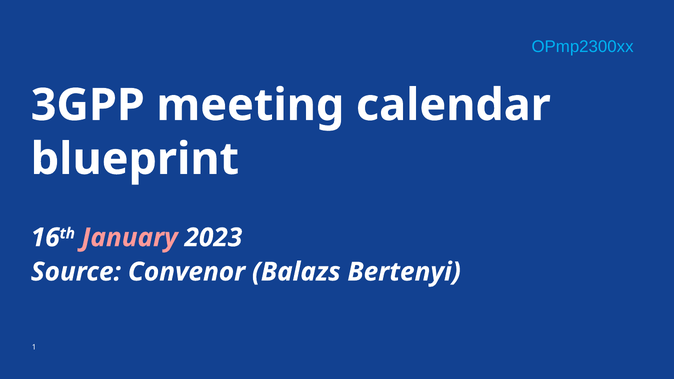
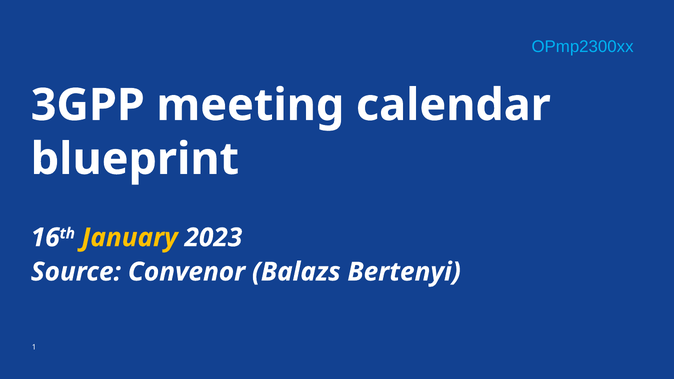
January colour: pink -> yellow
